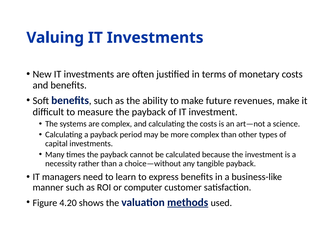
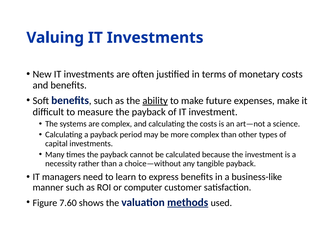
ability underline: none -> present
revenues: revenues -> expenses
4.20: 4.20 -> 7.60
